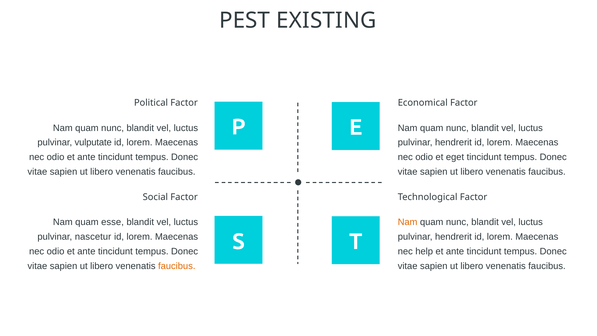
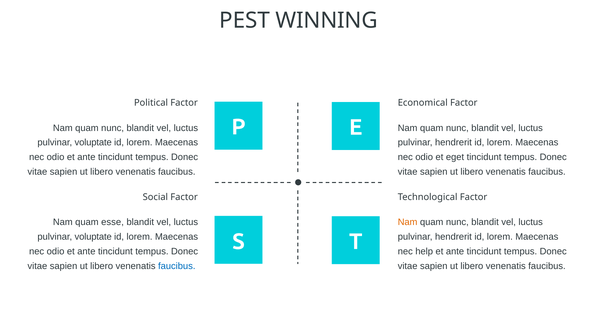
EXISTING: EXISTING -> WINNING
vulputate at (93, 142): vulputate -> voluptate
nascetur at (93, 237): nascetur -> voluptate
faucibus at (177, 266) colour: orange -> blue
